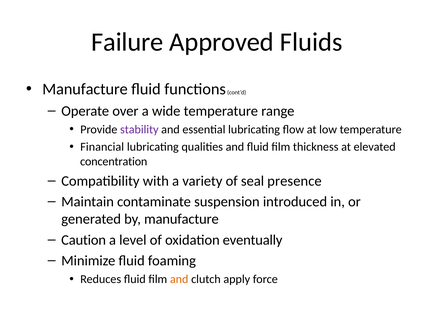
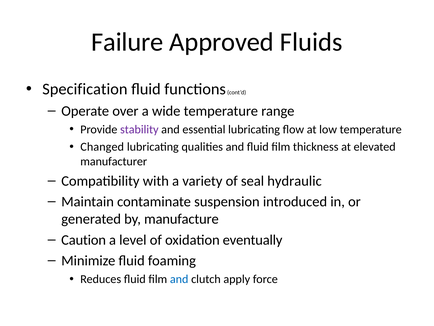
Manufacture at (85, 89): Manufacture -> Specification
Financial: Financial -> Changed
concentration: concentration -> manufacturer
presence: presence -> hydraulic
and at (179, 279) colour: orange -> blue
